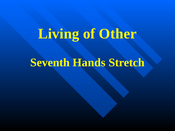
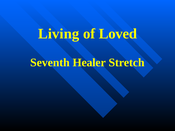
Other: Other -> Loved
Hands: Hands -> Healer
